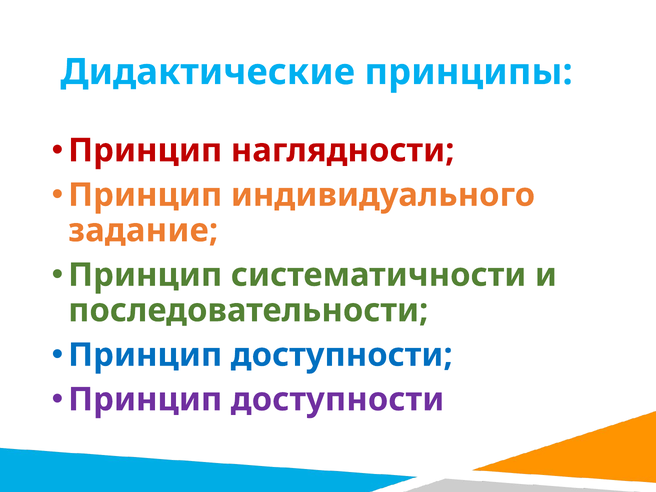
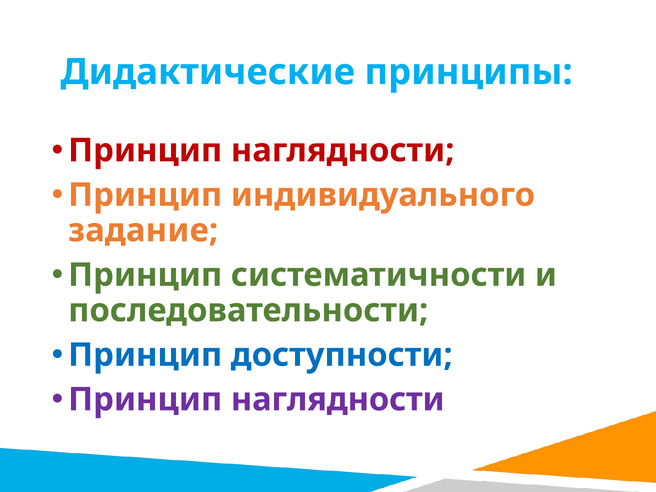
доступности at (338, 400): доступности -> наглядности
